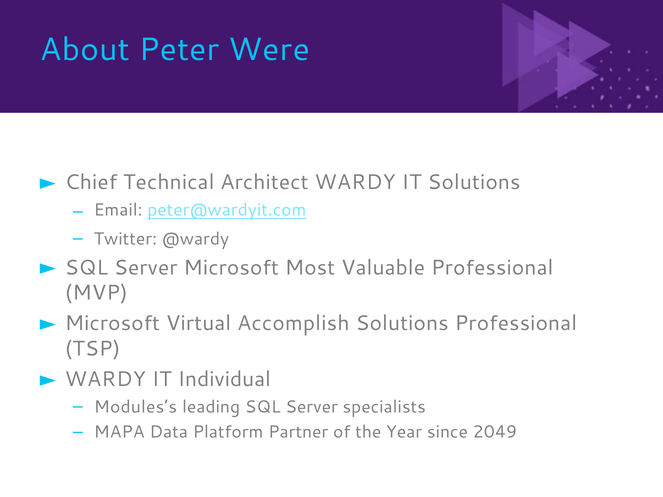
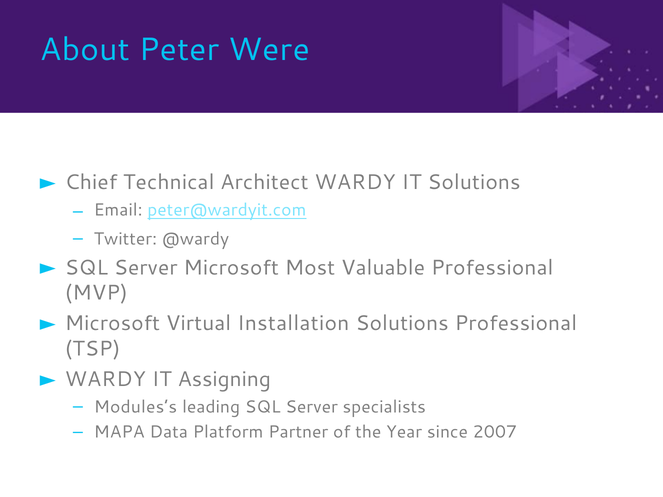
Accomplish: Accomplish -> Installation
Individual: Individual -> Assigning
2049: 2049 -> 2007
